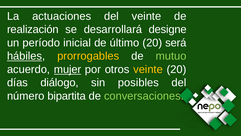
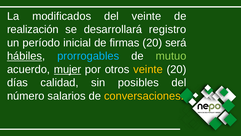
actuaciones: actuaciones -> modificados
designe: designe -> registro
último: último -> firmas
prorrogables colour: yellow -> light blue
diálogo: diálogo -> calidad
bipartita: bipartita -> salarios
conversaciones colour: light green -> yellow
